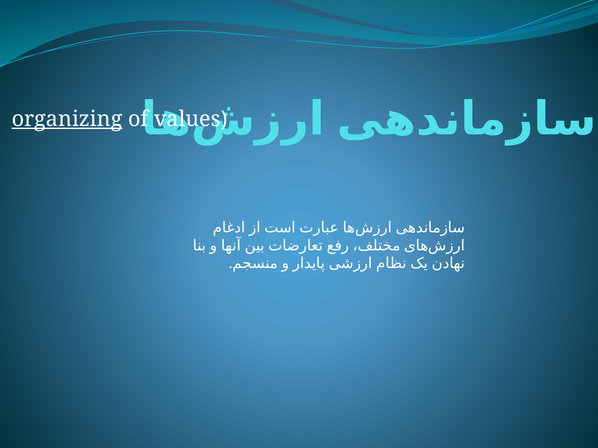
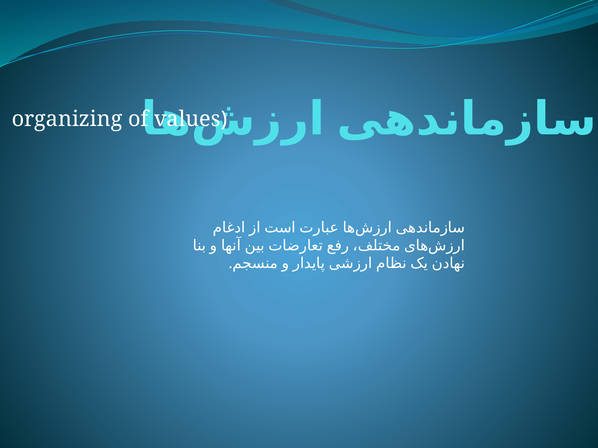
organizing underline: present -> none
